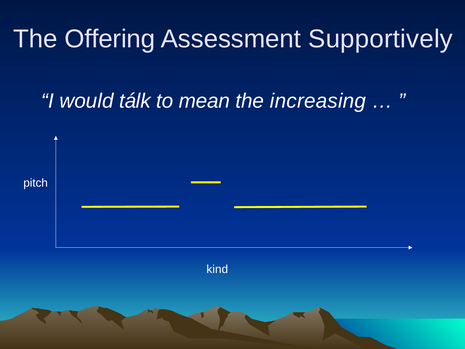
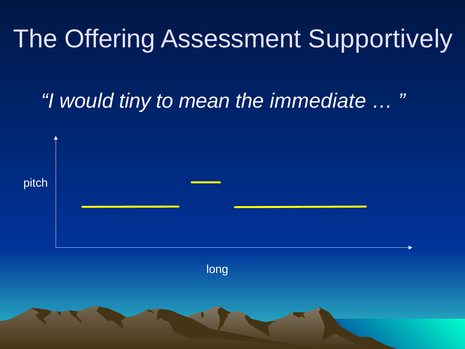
tálk: tálk -> tiny
increasing: increasing -> immediate
kind: kind -> long
